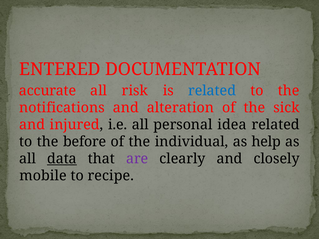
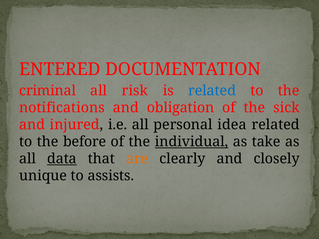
accurate: accurate -> criminal
alteration: alteration -> obligation
individual underline: none -> present
help: help -> take
are colour: purple -> orange
mobile: mobile -> unique
recipe: recipe -> assists
